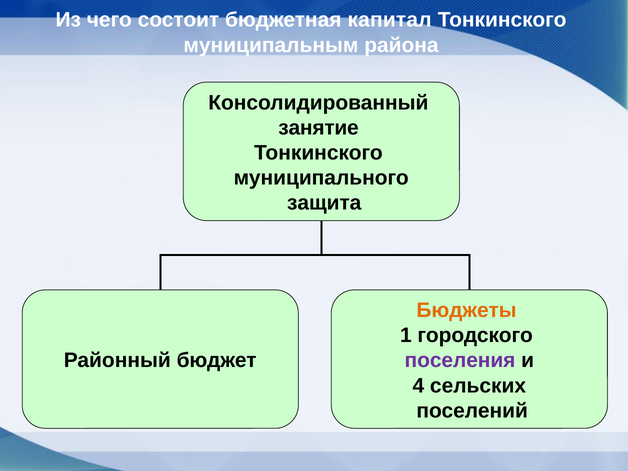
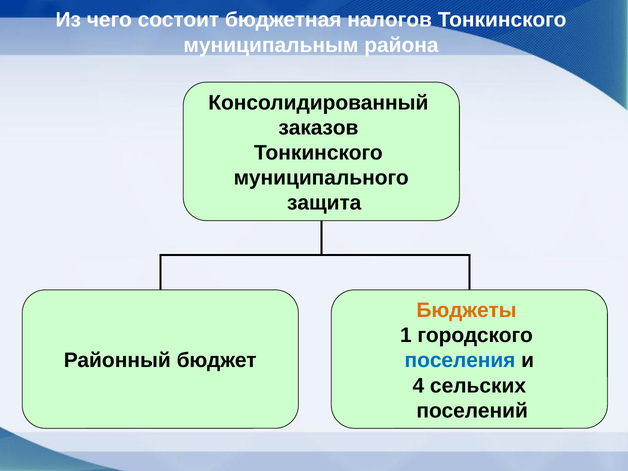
капитал: капитал -> налогов
занятие: занятие -> заказов
поселения colour: purple -> blue
